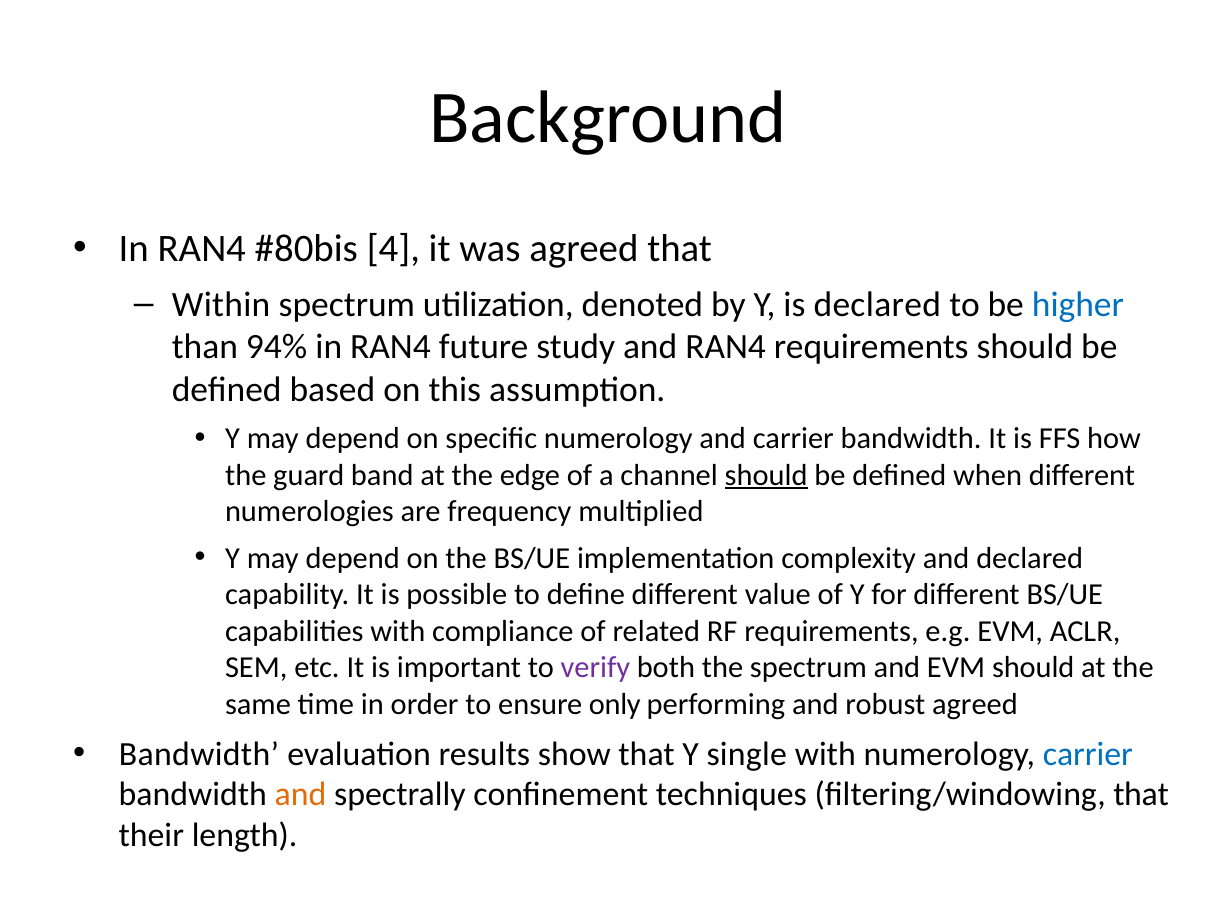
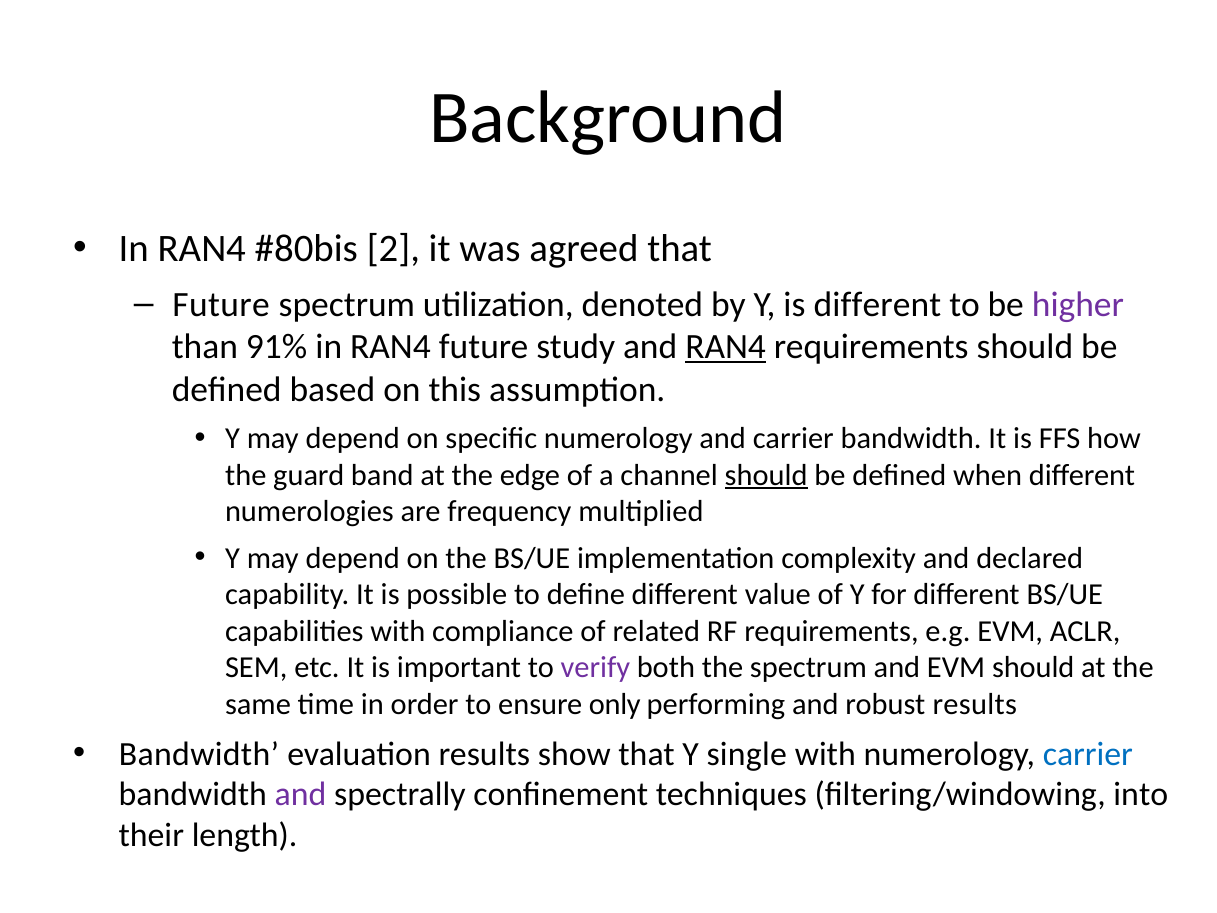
4: 4 -> 2
Within at (221, 304): Within -> Future
is declared: declared -> different
higher colour: blue -> purple
94%: 94% -> 91%
RAN4 at (726, 347) underline: none -> present
robust agreed: agreed -> results
and at (301, 794) colour: orange -> purple
filtering/windowing that: that -> into
